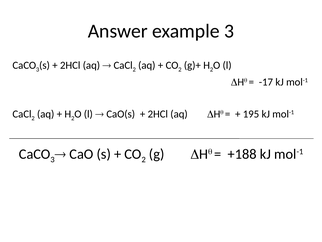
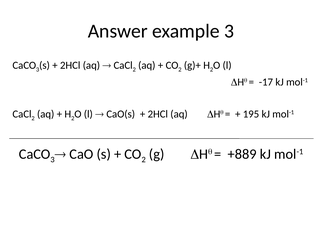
+188: +188 -> +889
